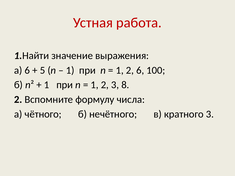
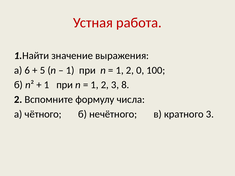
2 6: 6 -> 0
